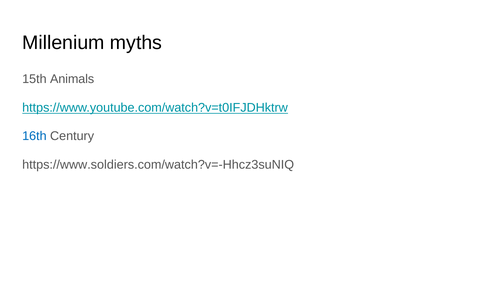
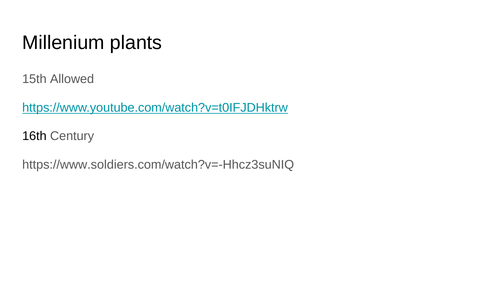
myths: myths -> plants
Animals: Animals -> Allowed
16th colour: blue -> black
